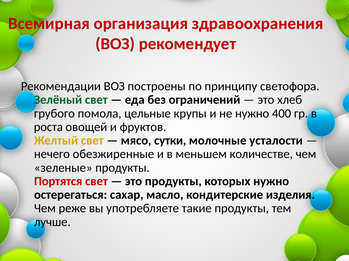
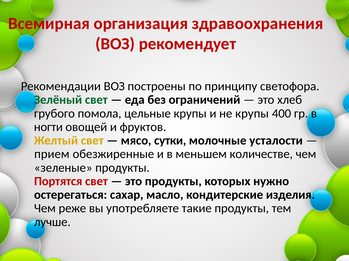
не нужно: нужно -> крупы
роста: роста -> ногти
нечего: нечего -> прием
